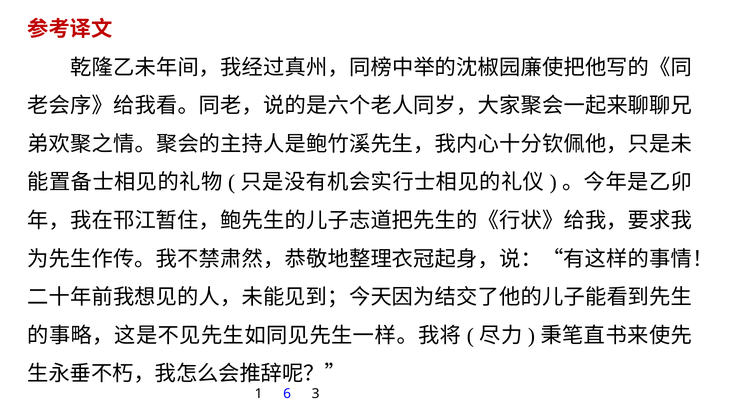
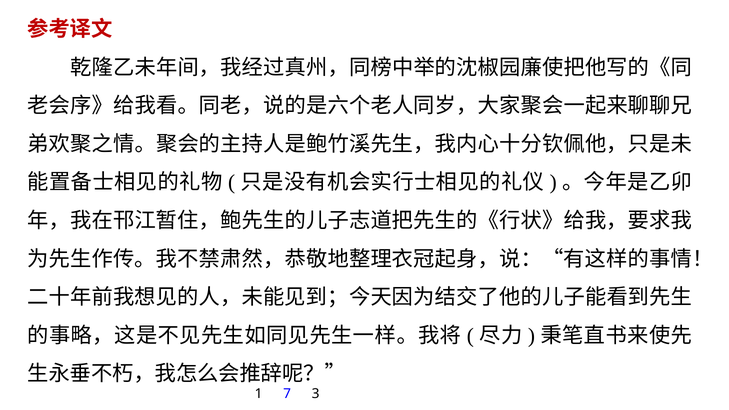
6: 6 -> 7
